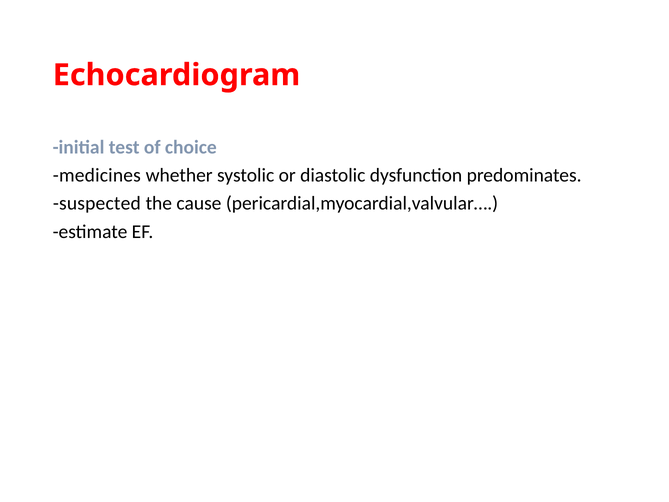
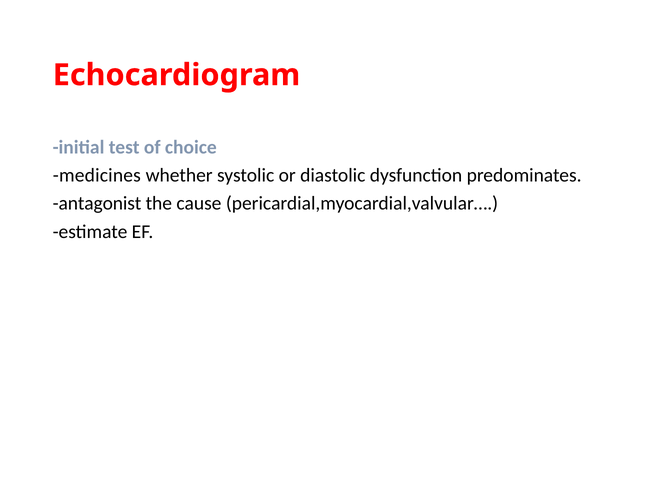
suspected: suspected -> antagonist
